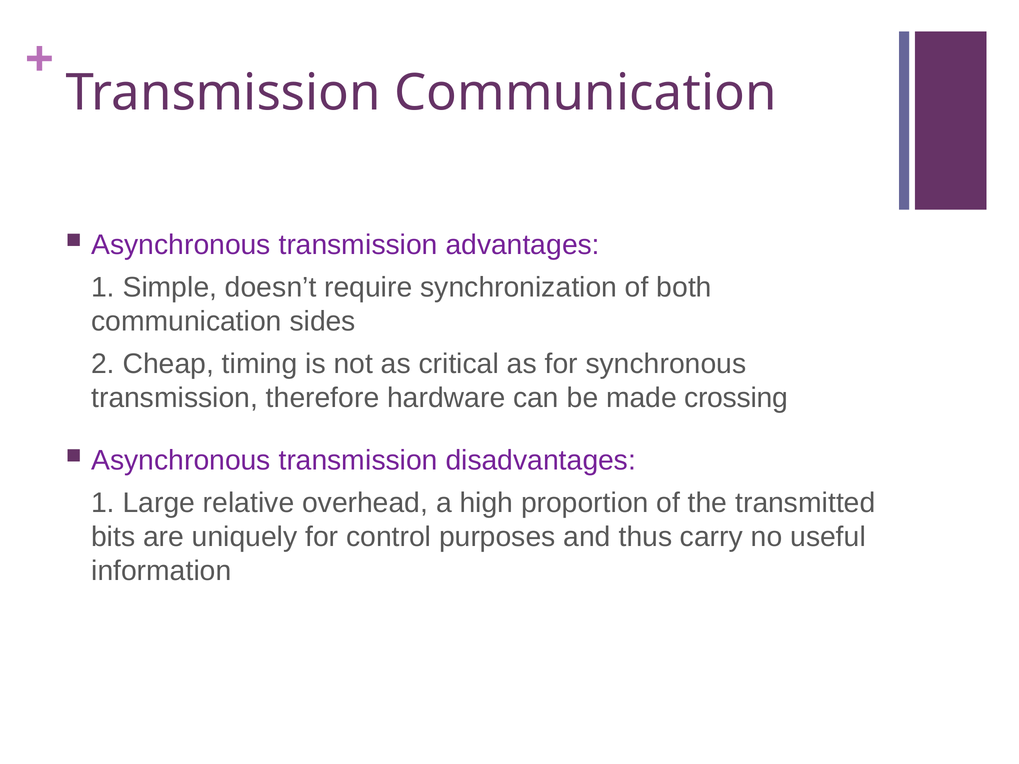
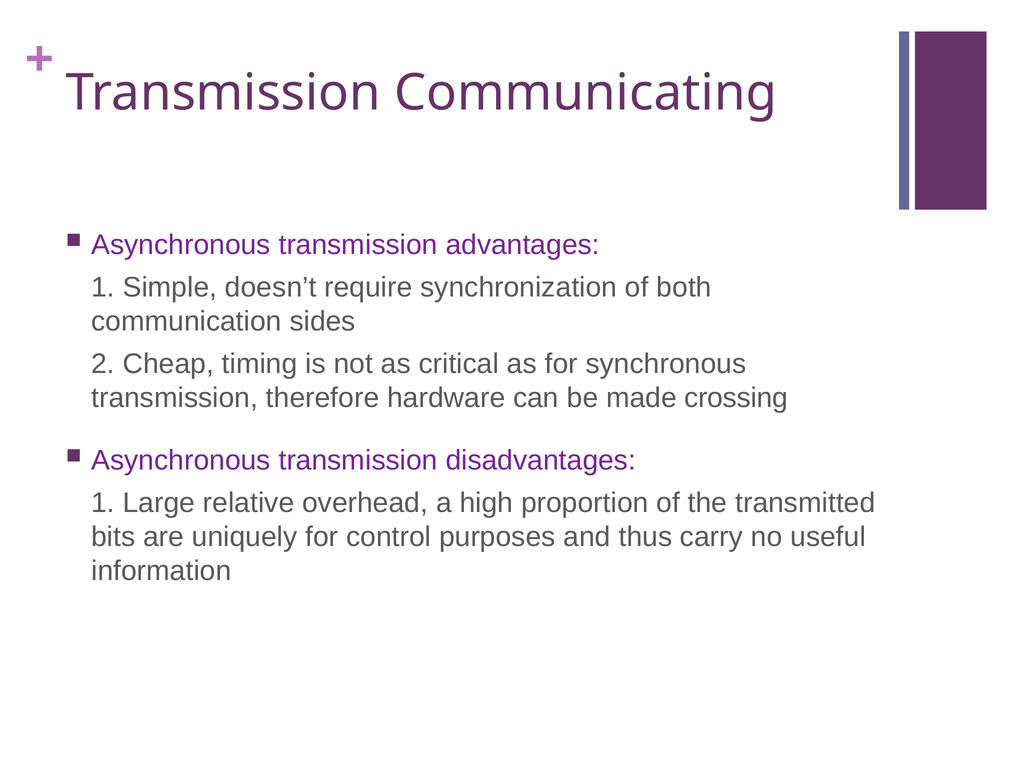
Transmission Communication: Communication -> Communicating
